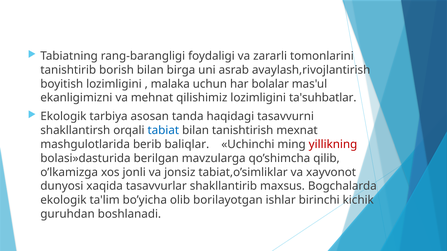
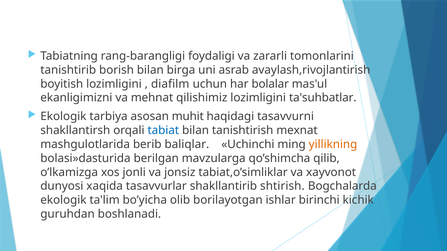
malaka: malaka -> diafilm
tanda: tanda -> muhit
yillikning colour: red -> orange
maxsus: maxsus -> shtirish
